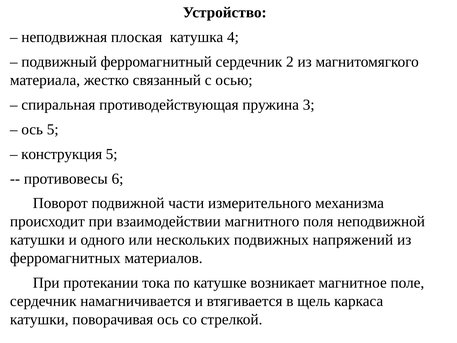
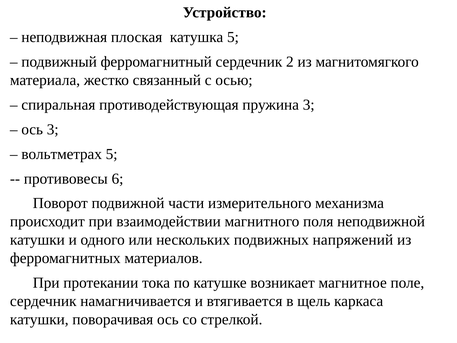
катушка 4: 4 -> 5
ось 5: 5 -> 3
конструкция: конструкция -> вольтметрах
